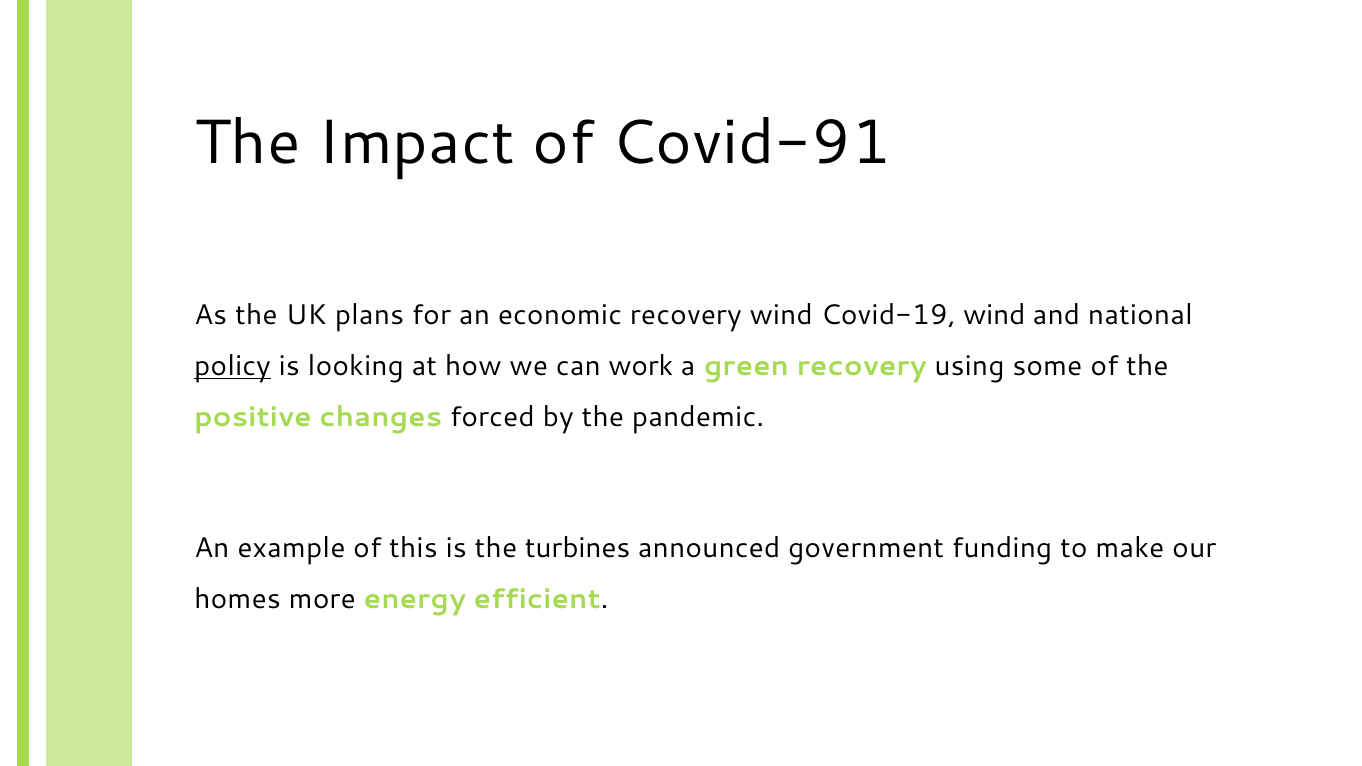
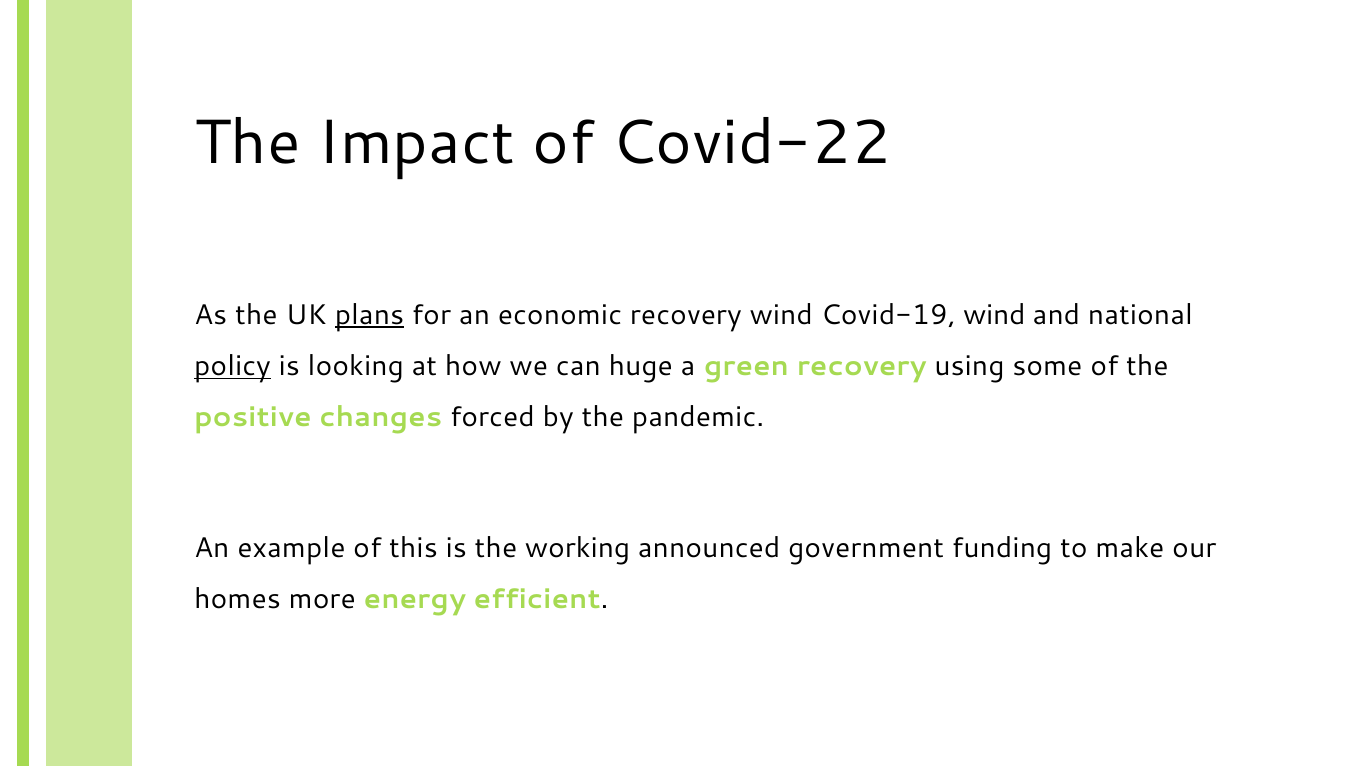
Covid-91: Covid-91 -> Covid-22
plans underline: none -> present
work: work -> huge
turbines: turbines -> working
